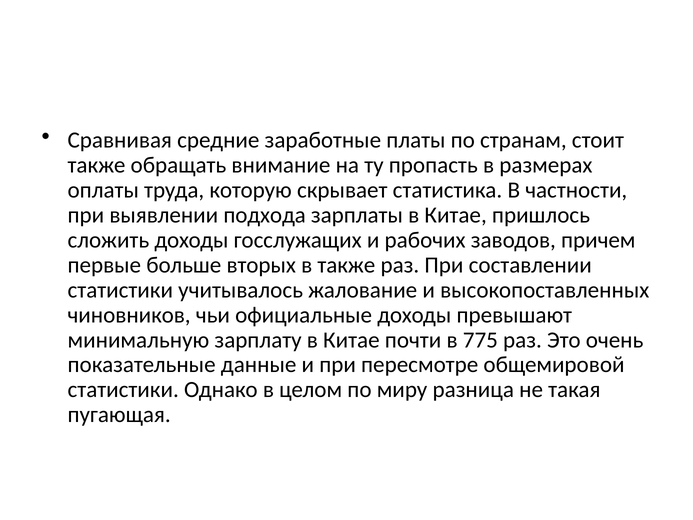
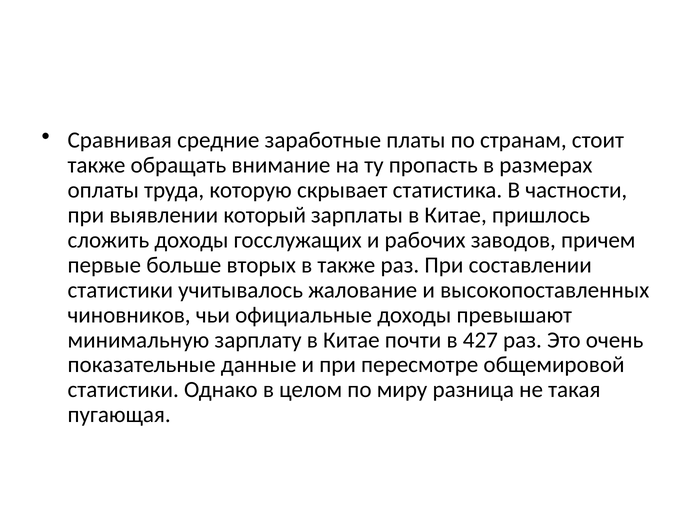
подхода: подхода -> который
775: 775 -> 427
